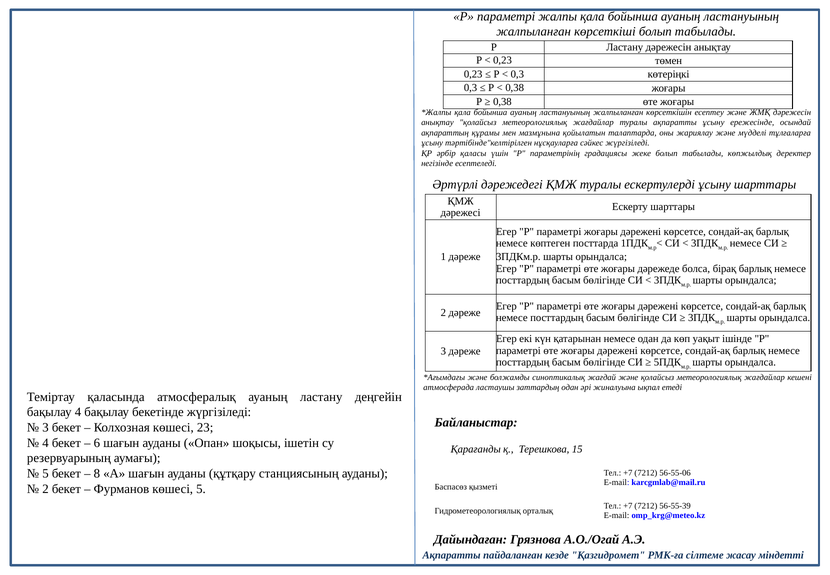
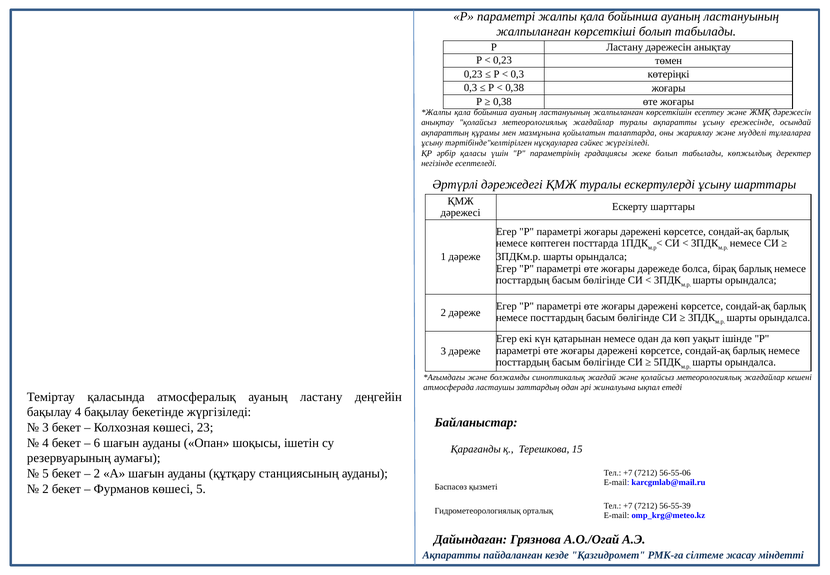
8 at (97, 473): 8 -> 2
